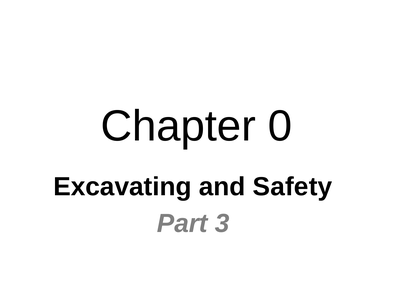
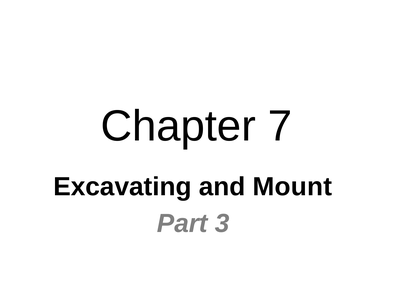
0: 0 -> 7
Safety: Safety -> Mount
